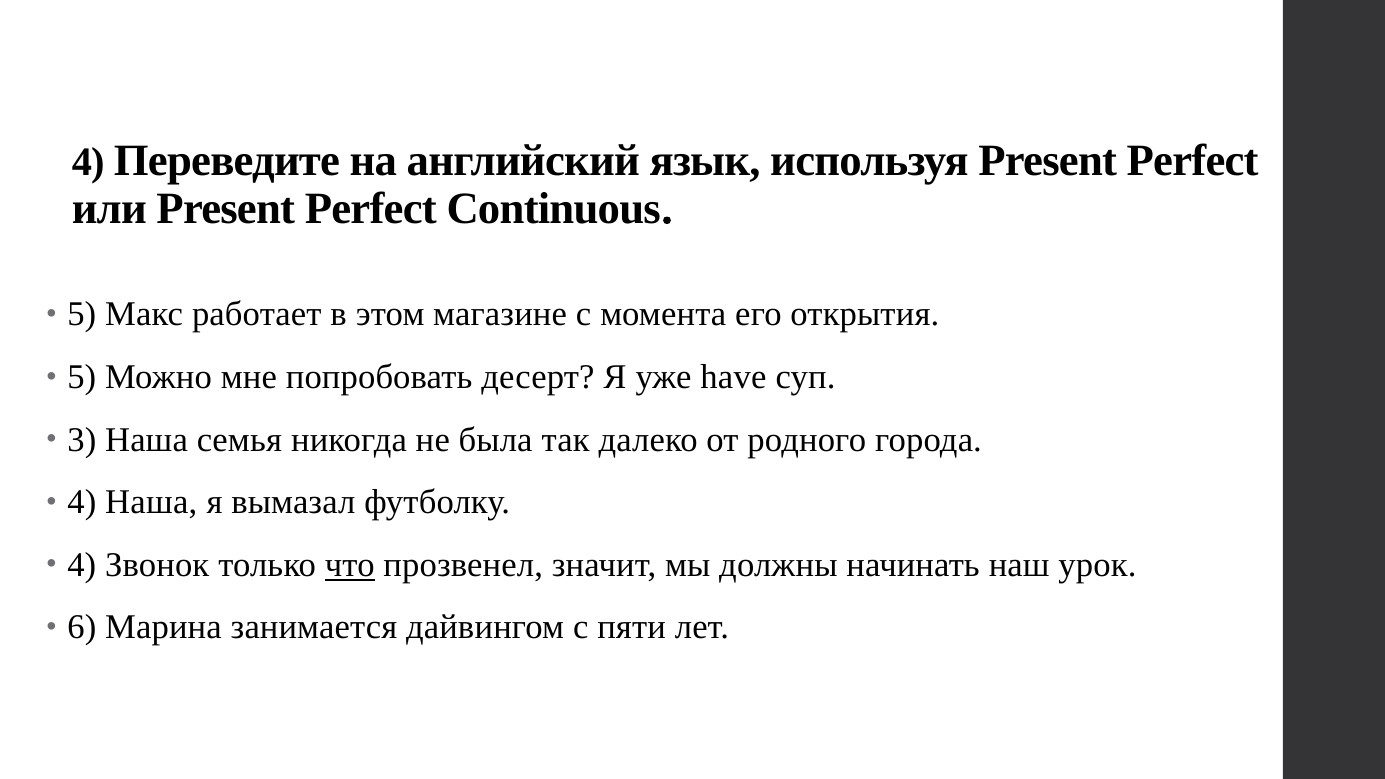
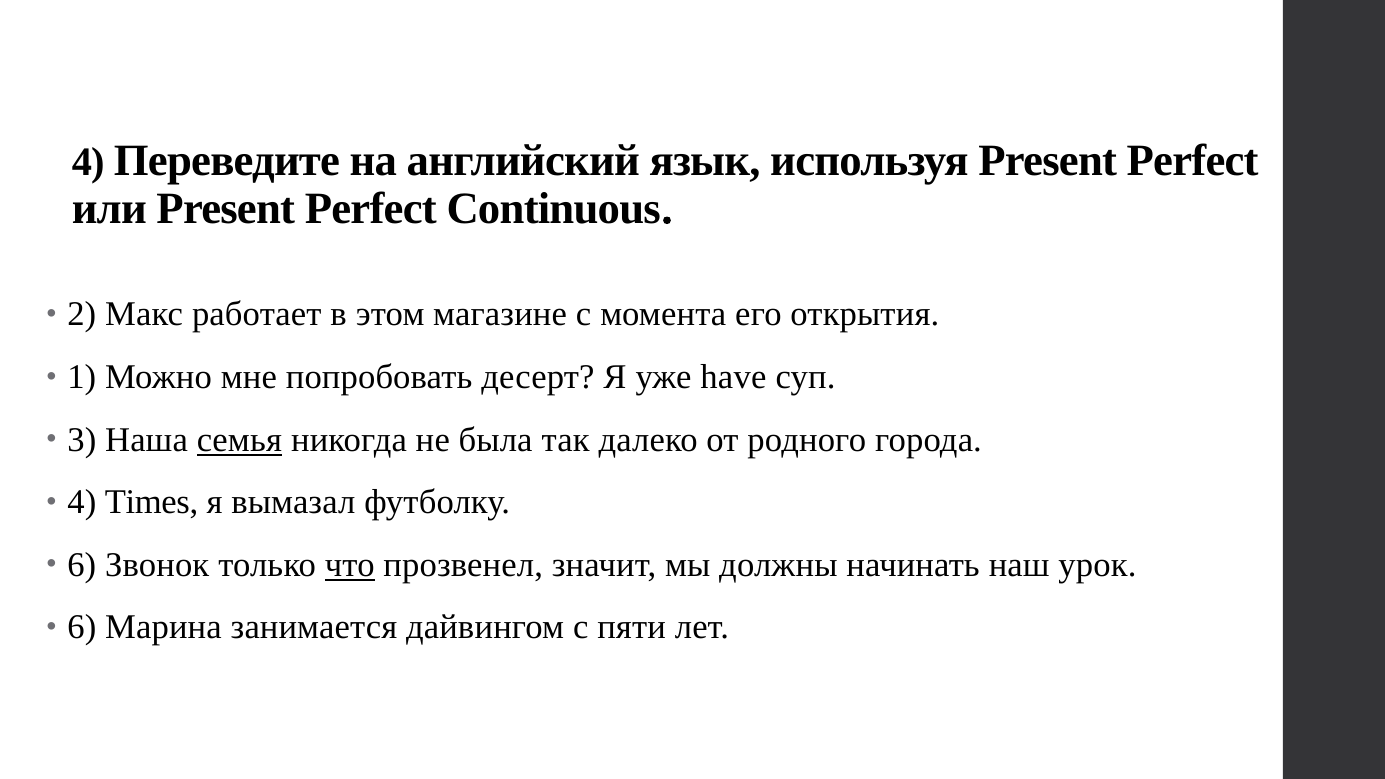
5 at (82, 315): 5 -> 2
5 at (82, 377): 5 -> 1
семья underline: none -> present
4 Наша: Наша -> Times
4 at (82, 565): 4 -> 6
